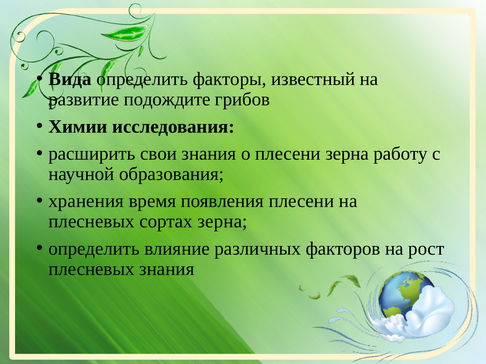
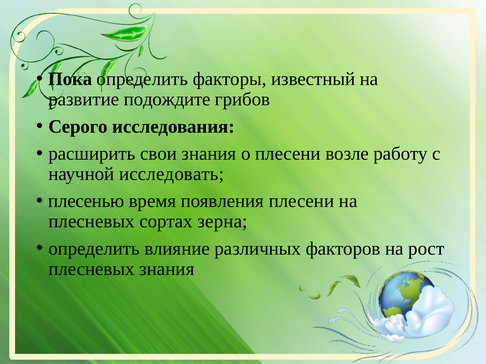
Вида: Вида -> Пока
Химии: Химии -> Серого
плесени зерна: зерна -> возле
образования: образования -> исследовать
хранения: хранения -> плесенью
